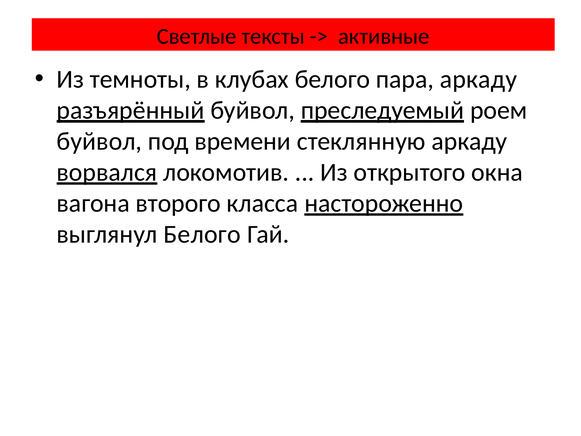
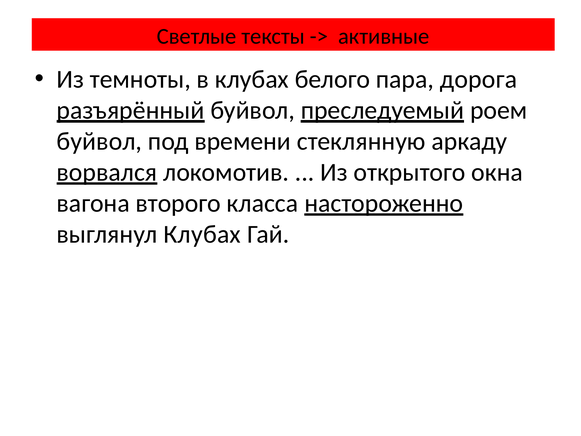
пара аркаду: аркаду -> дорога
выглянул Белого: Белого -> Клубах
